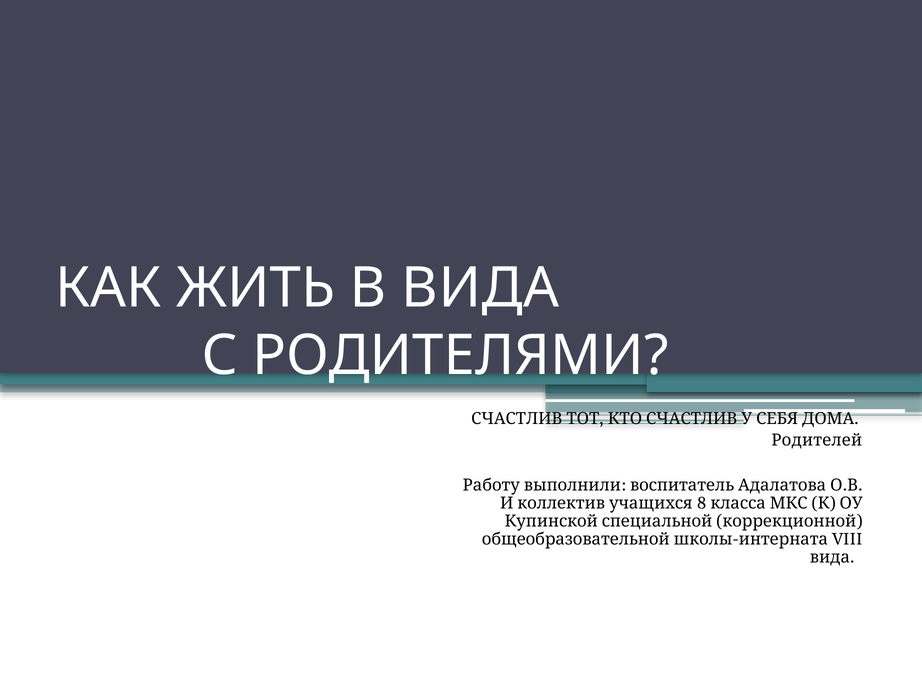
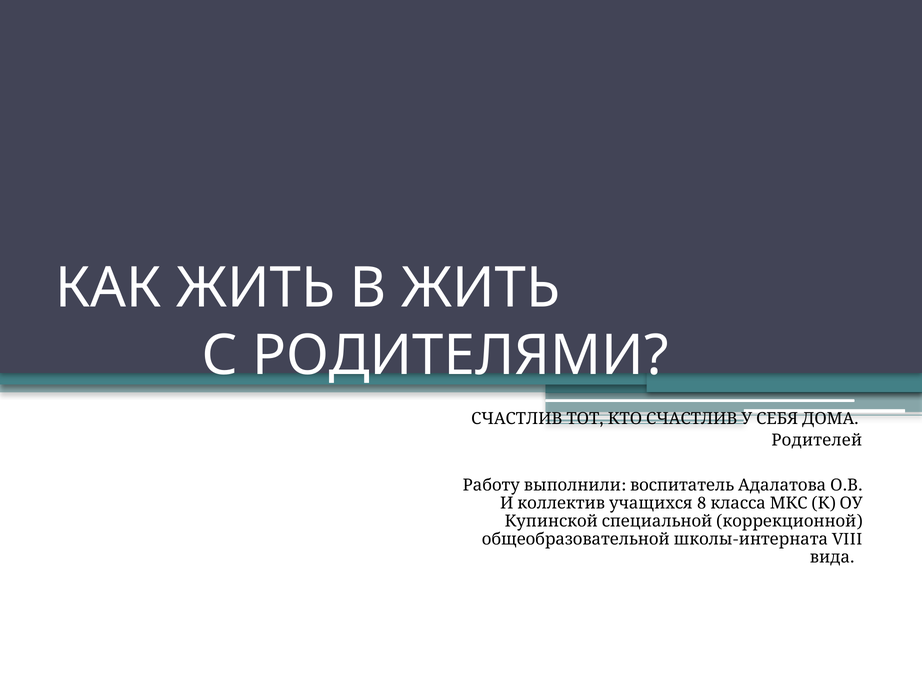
В ВИДА: ВИДА -> ЖИТЬ
